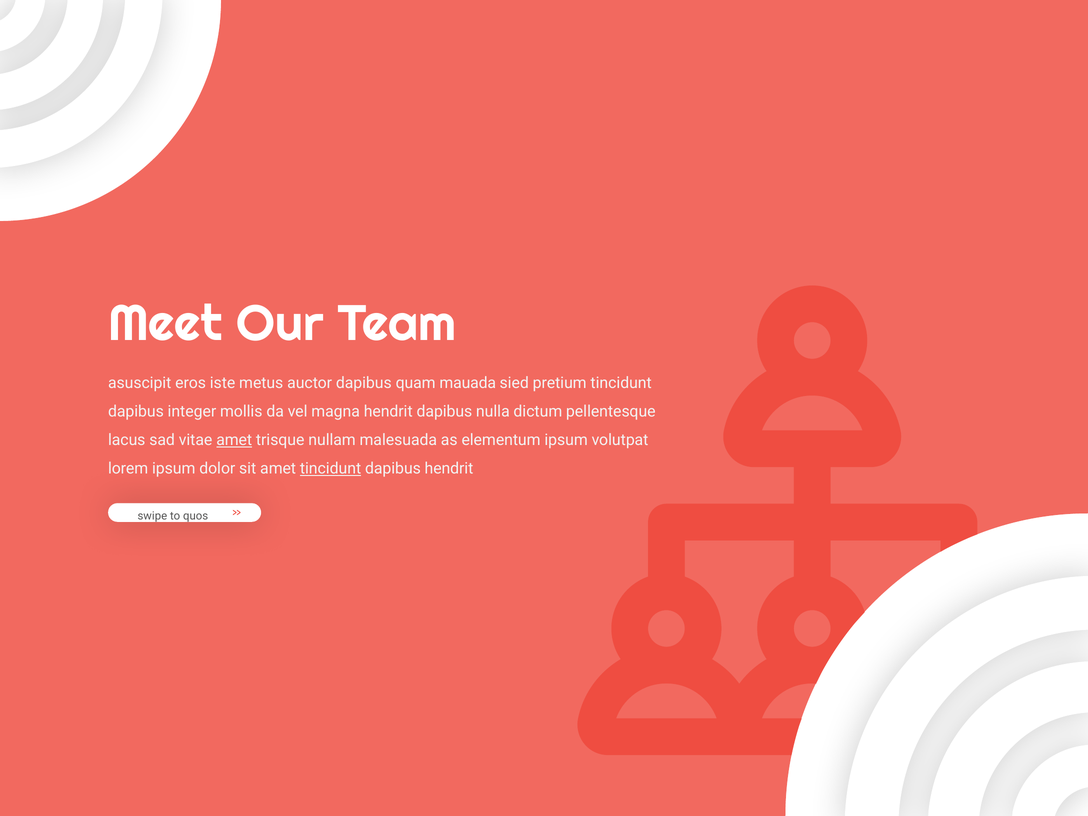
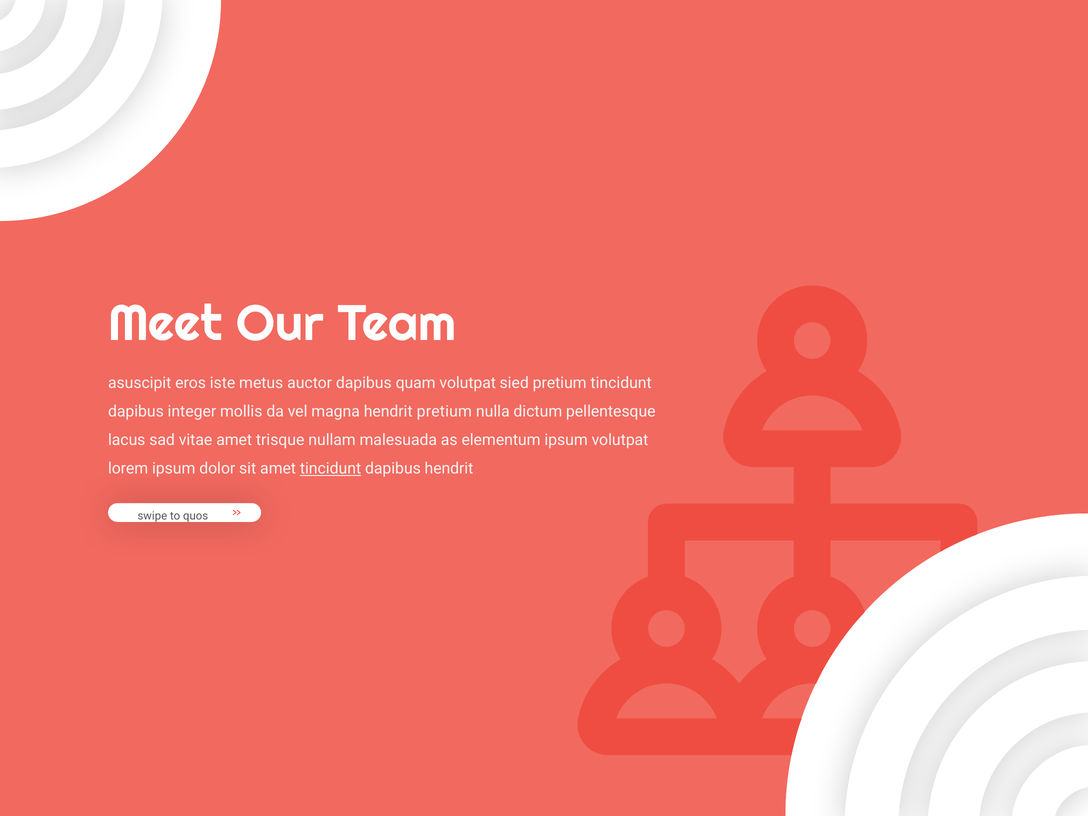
quam mauada: mauada -> volutpat
hendrit dapibus: dapibus -> pretium
amet at (234, 440) underline: present -> none
